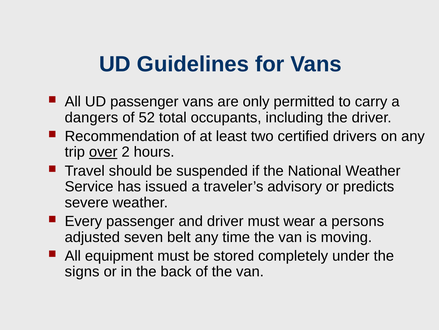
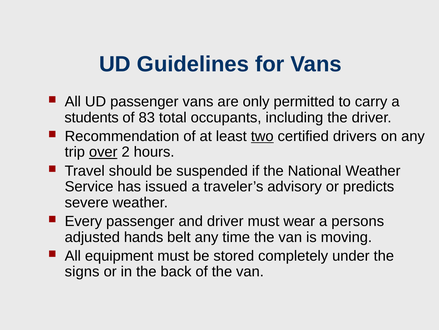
dangers: dangers -> students
52: 52 -> 83
two underline: none -> present
seven: seven -> hands
